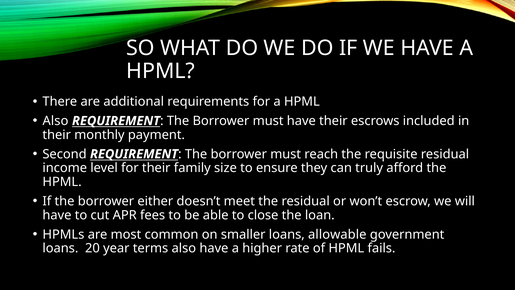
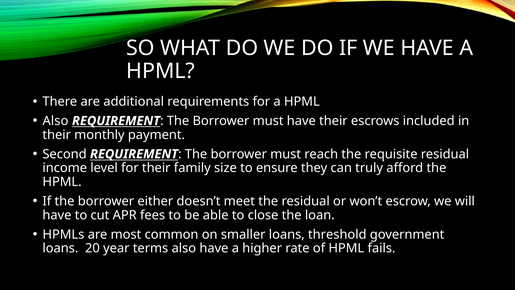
allowable: allowable -> threshold
